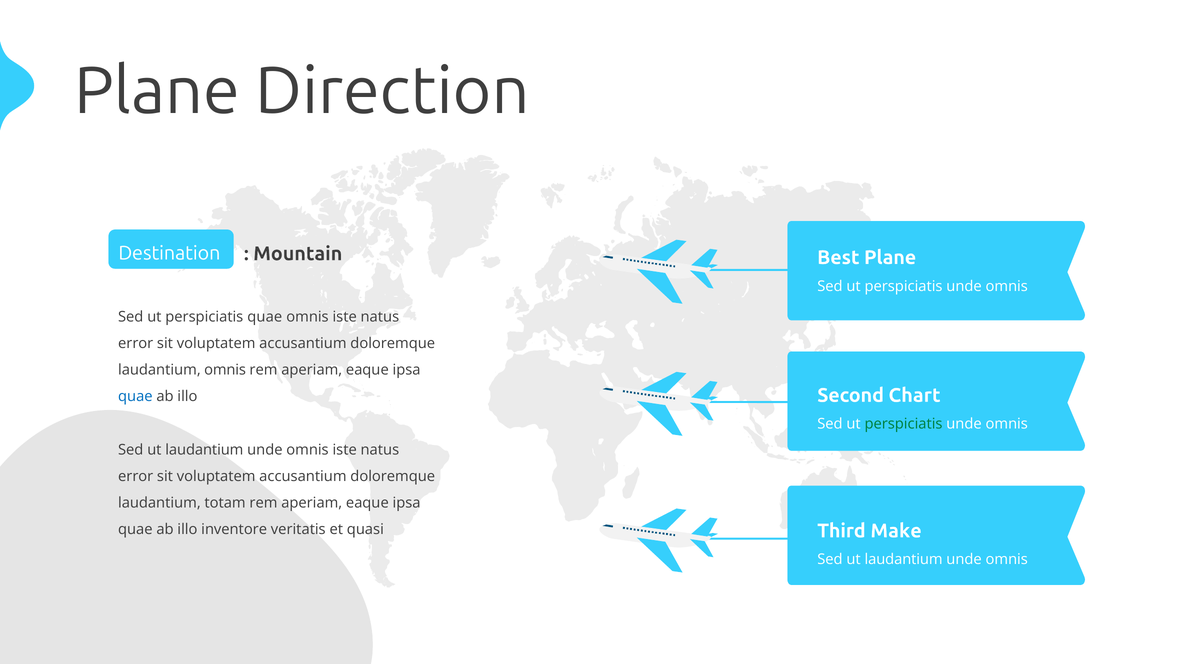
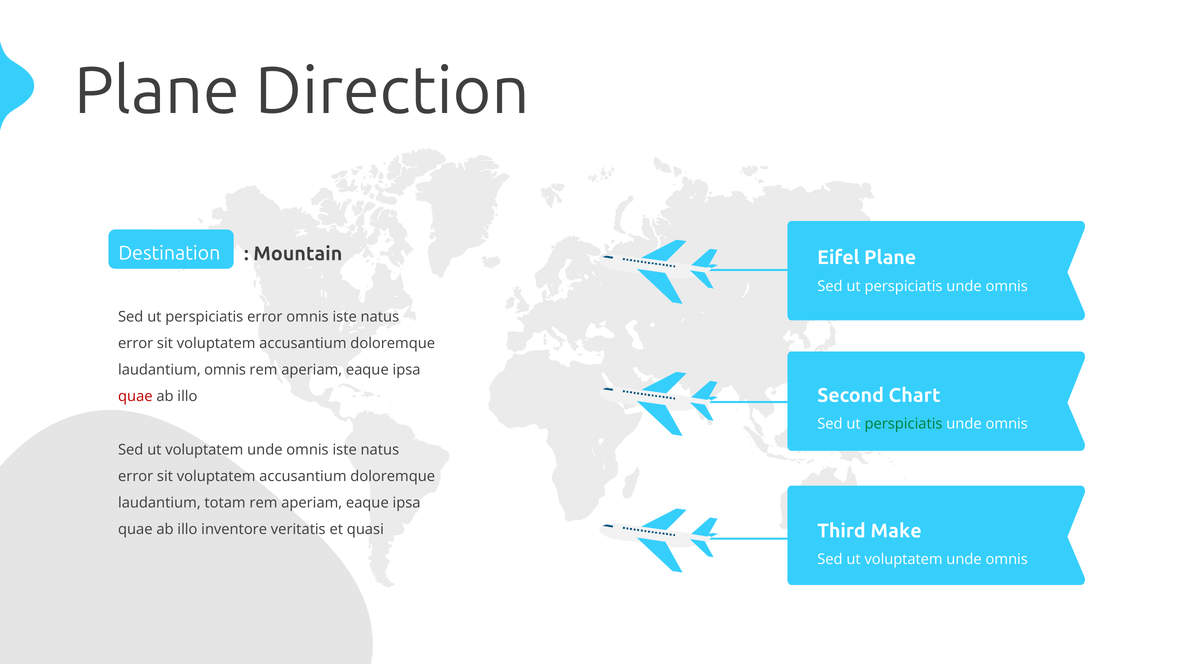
Best: Best -> Eifel
perspiciatis quae: quae -> error
quae at (135, 397) colour: blue -> red
laudantium at (204, 450): laudantium -> voluptatem
laudantium at (904, 560): laudantium -> voluptatem
